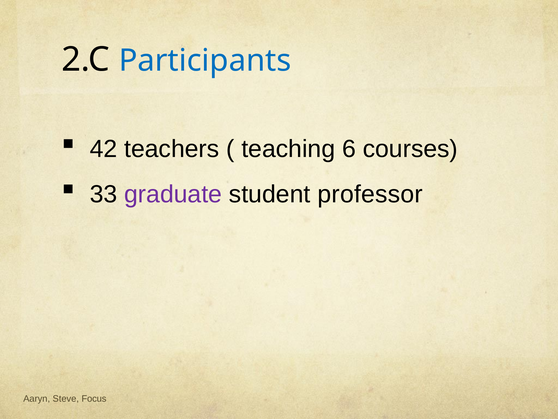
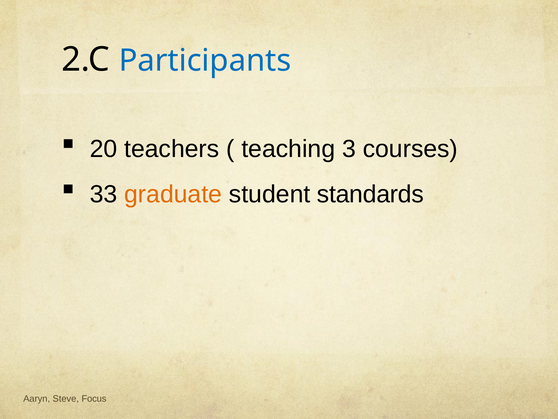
42: 42 -> 20
6: 6 -> 3
graduate colour: purple -> orange
professor: professor -> standards
